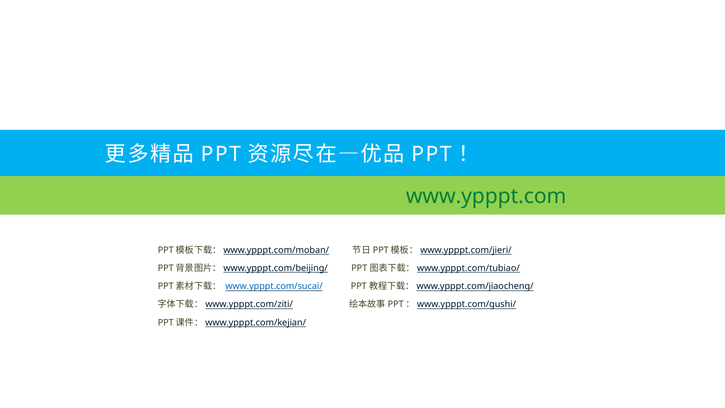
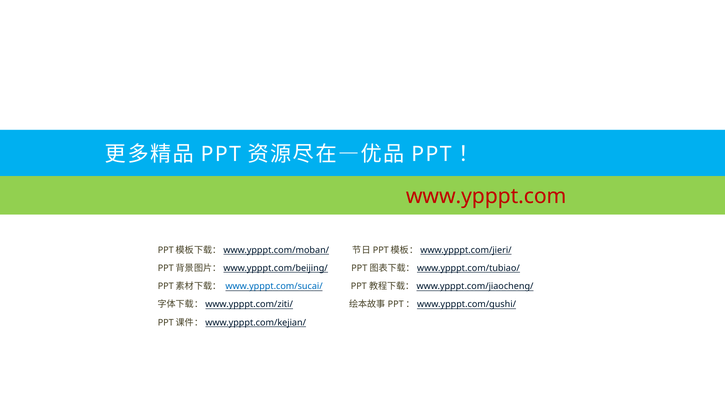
www.ypppt.com colour: green -> red
